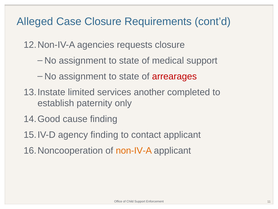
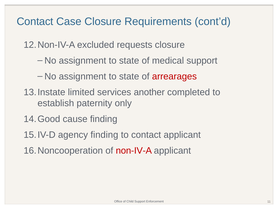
Alleged at (35, 22): Alleged -> Contact
agencies: agencies -> excluded
non-IV-A colour: orange -> red
